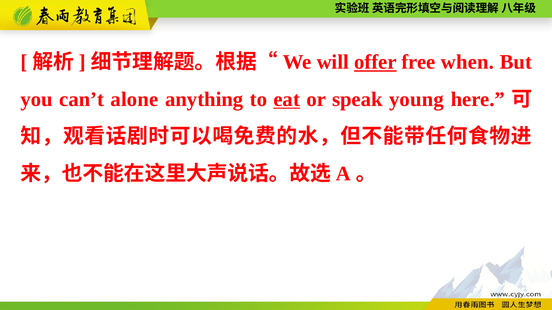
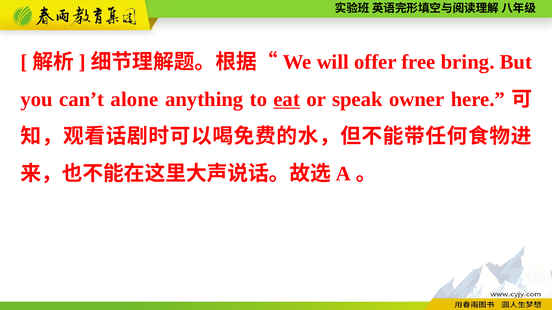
offer underline: present -> none
when: when -> bring
young: young -> owner
